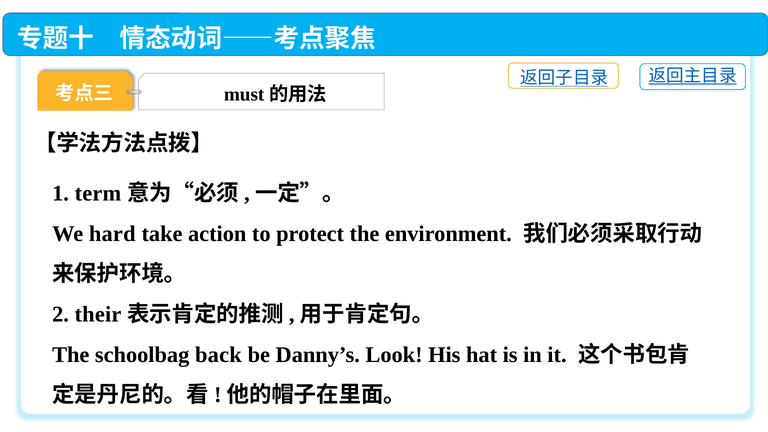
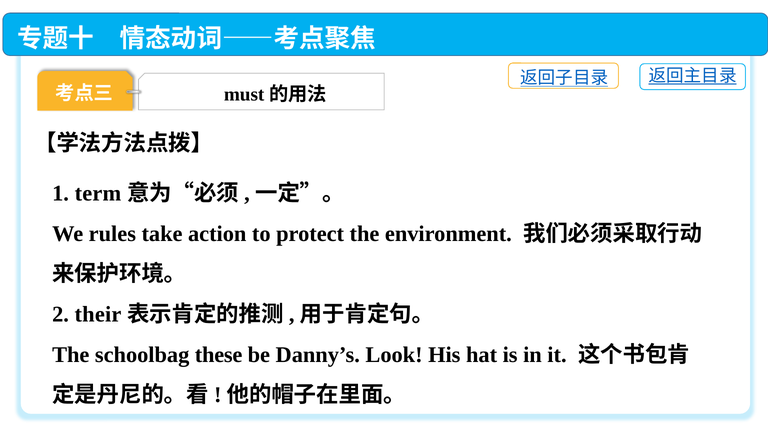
hard: hard -> rules
back: back -> these
